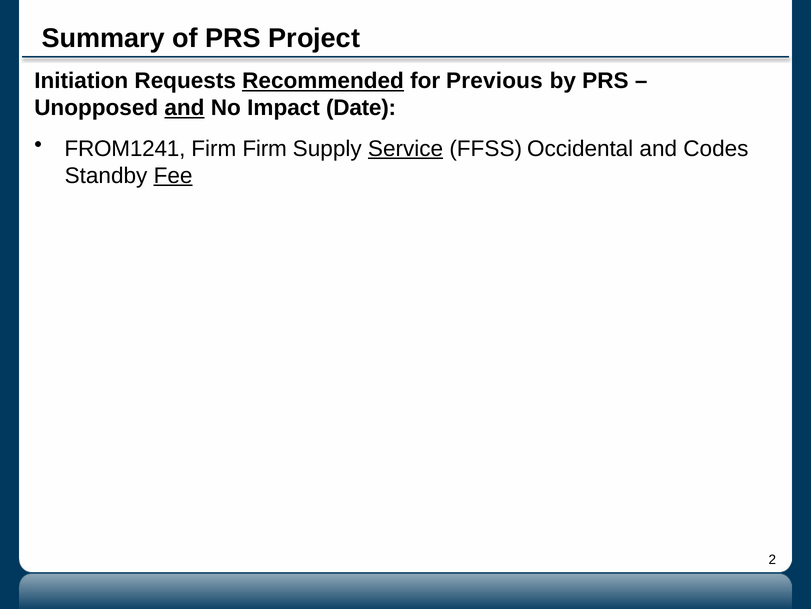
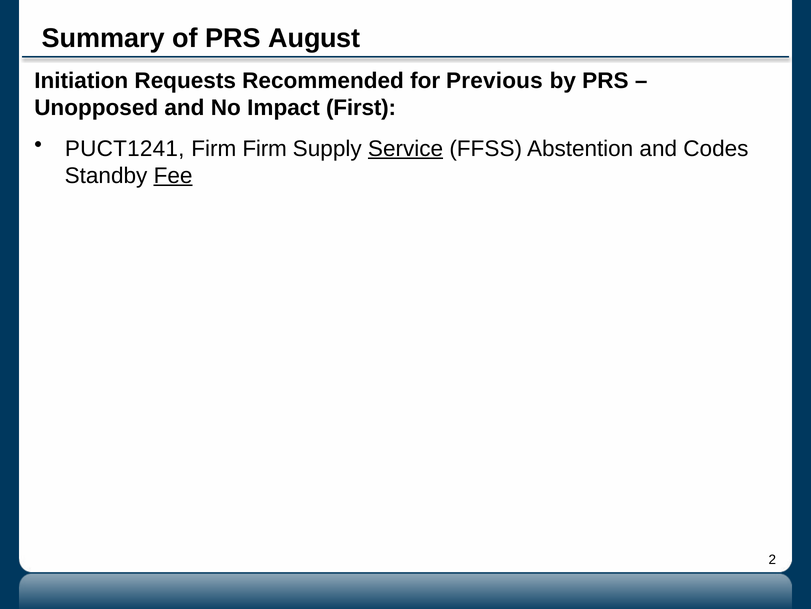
Project: Project -> August
Recommended underline: present -> none
and at (184, 108) underline: present -> none
Date: Date -> First
FROM1241: FROM1241 -> PUCT1241
Occidental: Occidental -> Abstention
